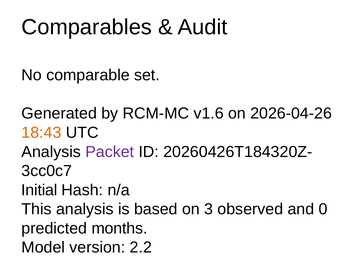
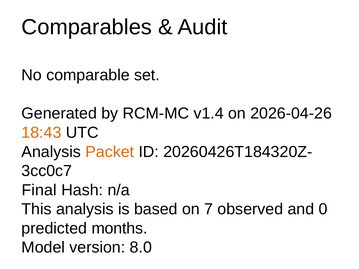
v1.6: v1.6 -> v1.4
Packet colour: purple -> orange
Initial: Initial -> Final
3: 3 -> 7
2.2: 2.2 -> 8.0
